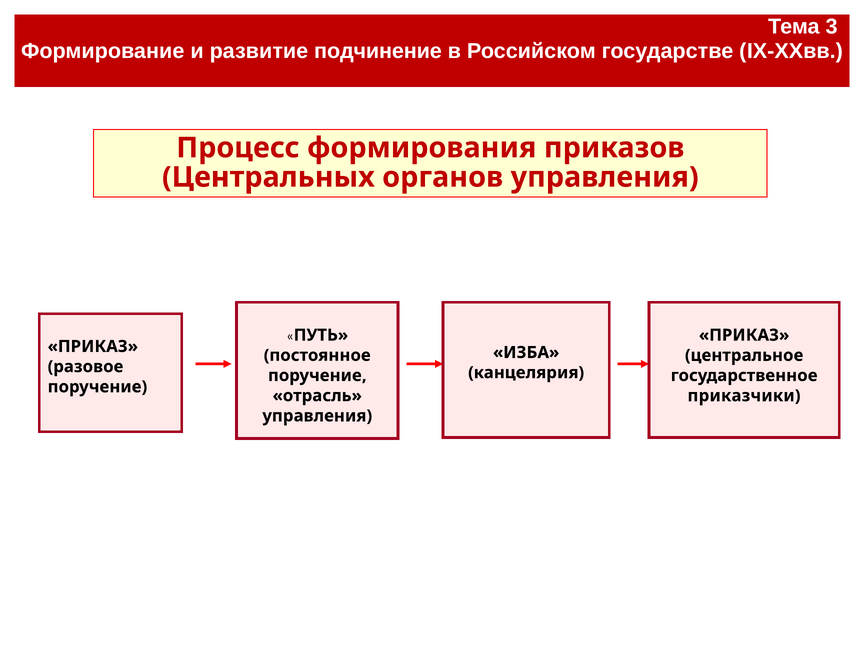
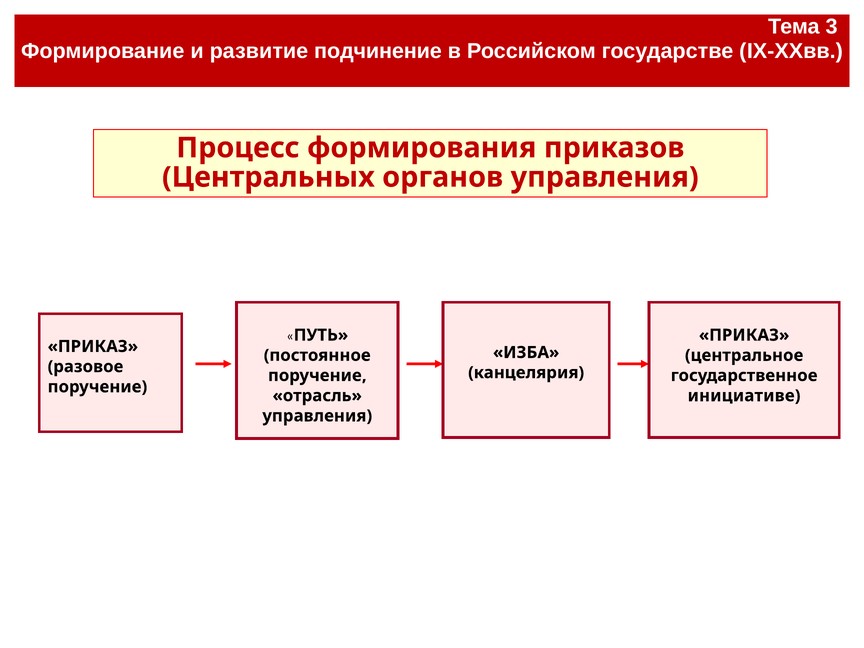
приказчики: приказчики -> инициативе
